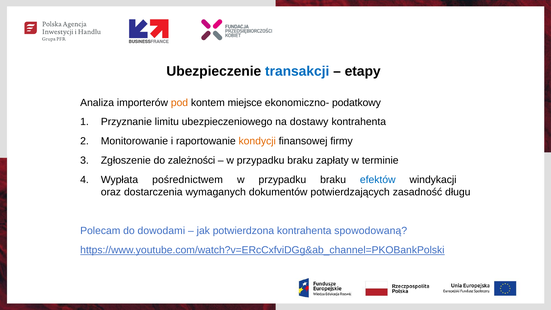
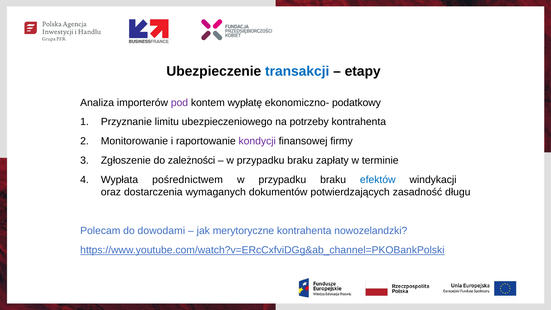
pod colour: orange -> purple
miejsce: miejsce -> wypłatę
dostawy: dostawy -> potrzeby
kondycji colour: orange -> purple
potwierdzona: potwierdzona -> merytoryczne
spowodowaną: spowodowaną -> nowozelandzki
